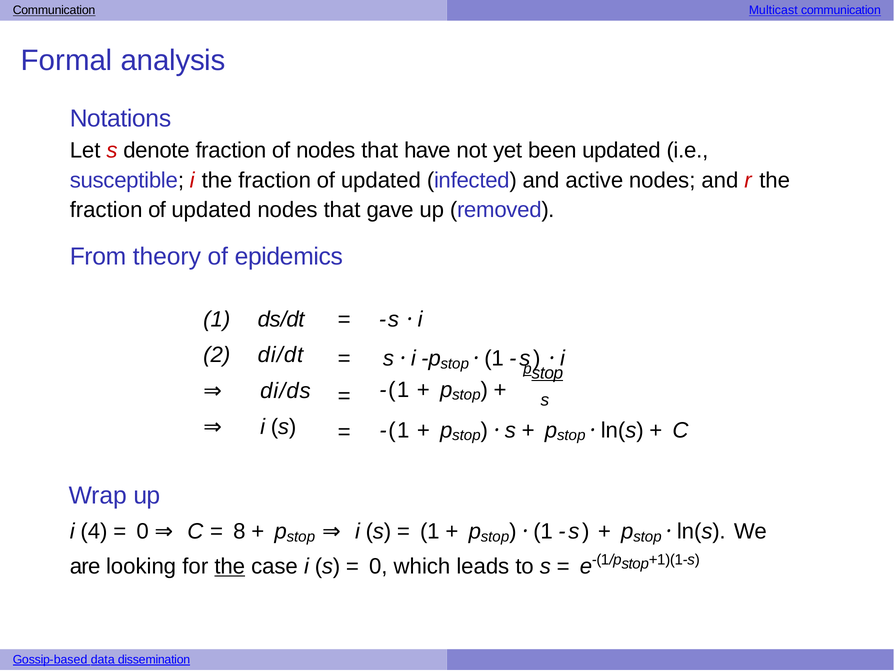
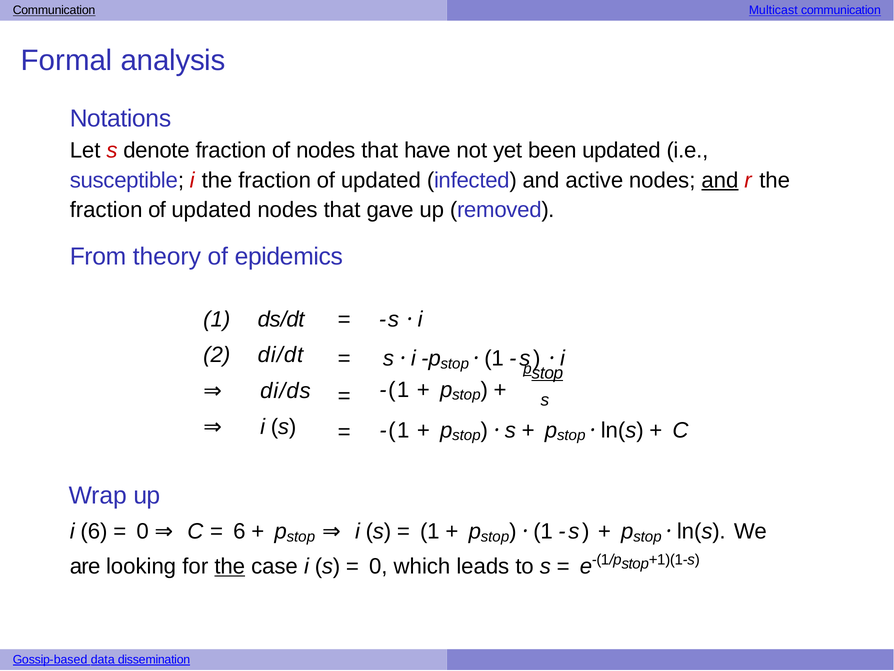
and at (720, 180) underline: none -> present
i 4: 4 -> 6
8 at (239, 532): 8 -> 6
